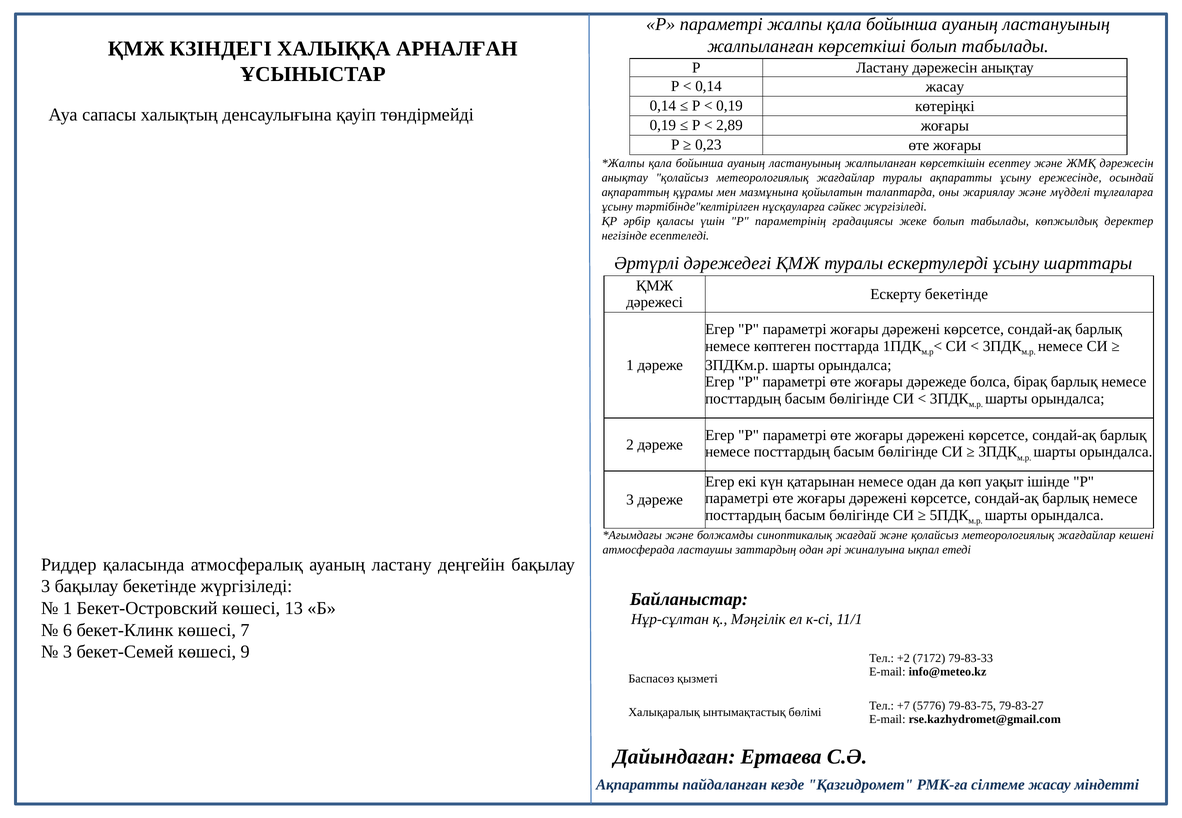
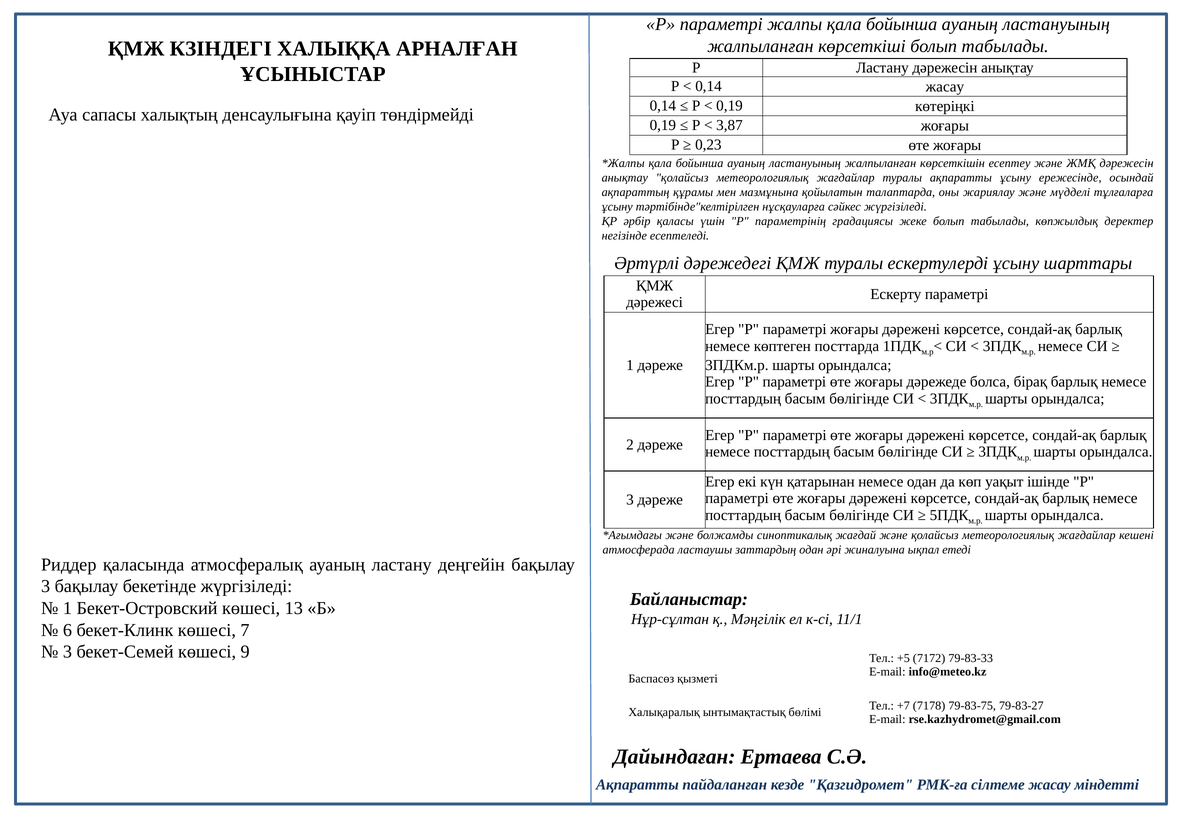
2,89: 2,89 -> 3,87
Ескерту бекетінде: бекетінде -> параметрі
+2: +2 -> +5
5776: 5776 -> 7178
